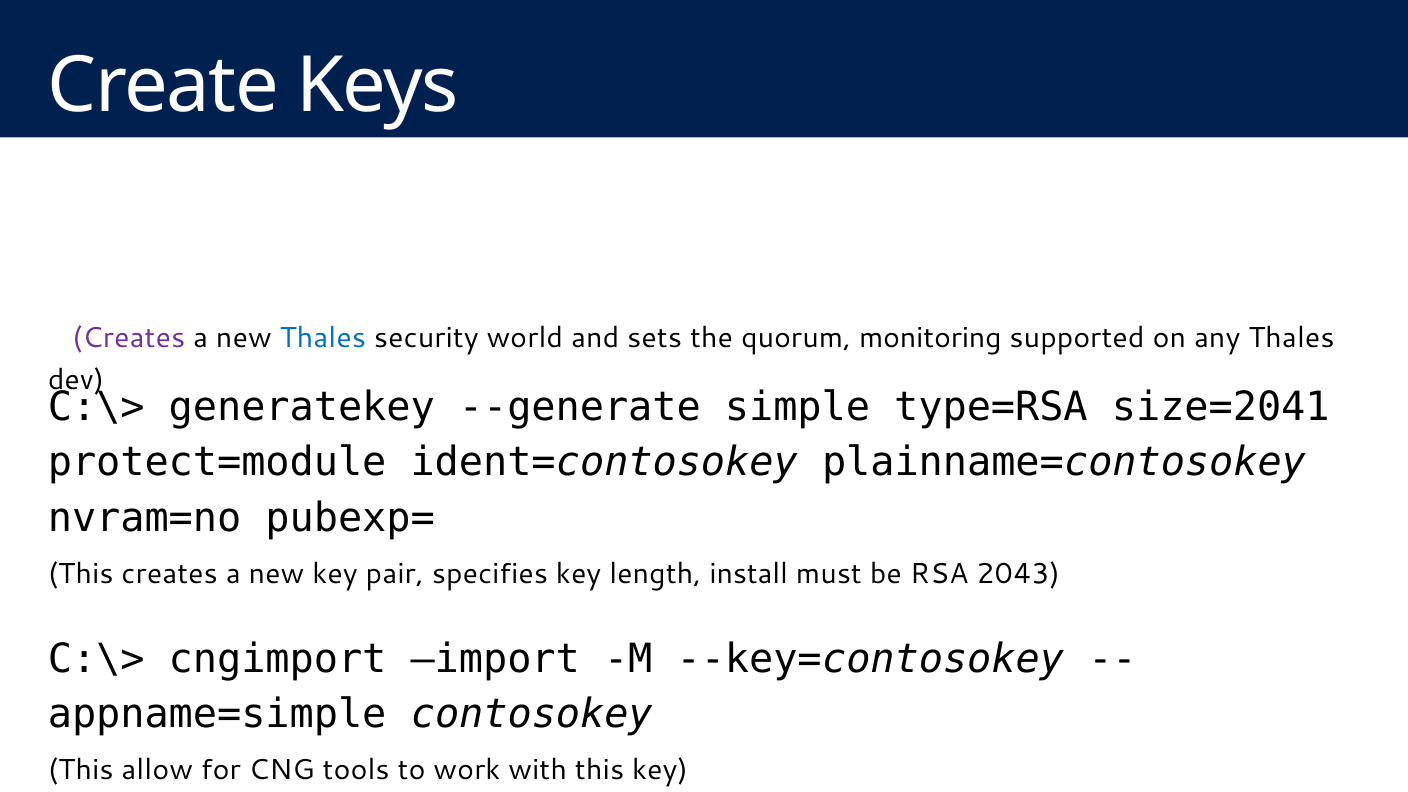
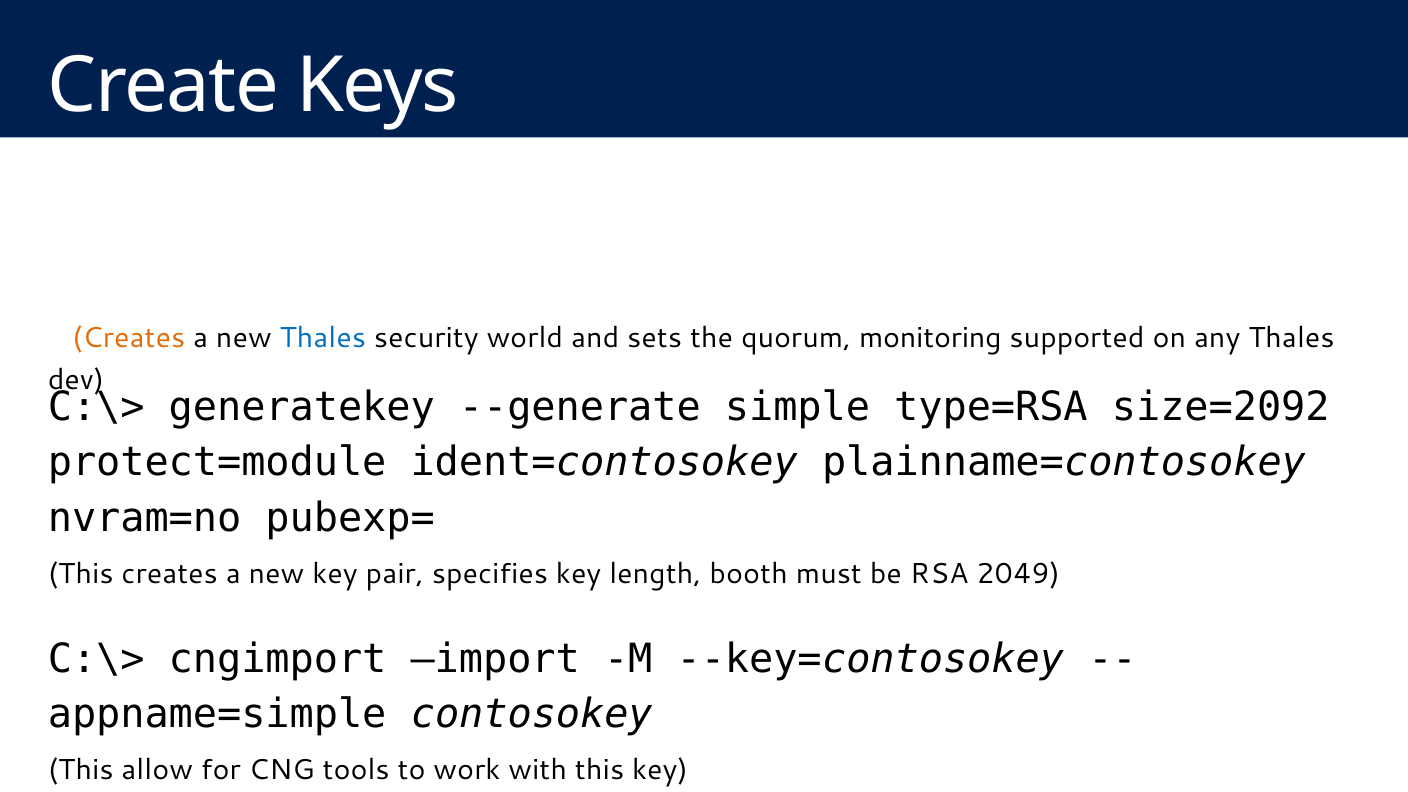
Creates at (129, 338) colour: purple -> orange
size=2041: size=2041 -> size=2092
install: install -> booth
2043: 2043 -> 2049
